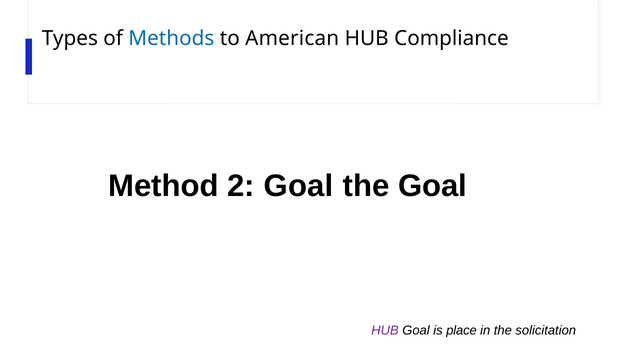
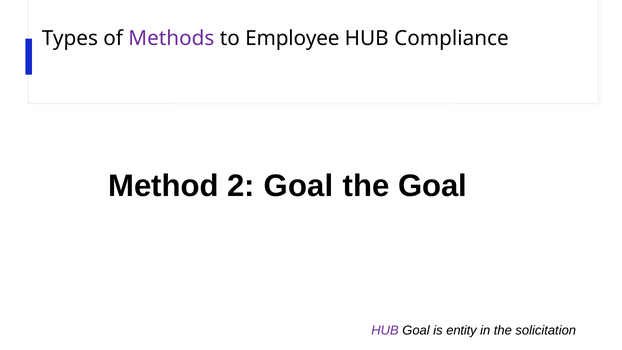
Methods colour: blue -> purple
American: American -> Employee
place: place -> entity
